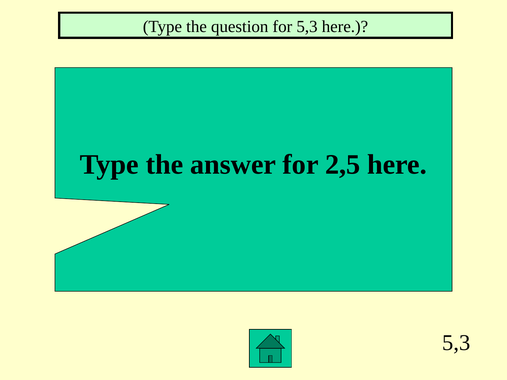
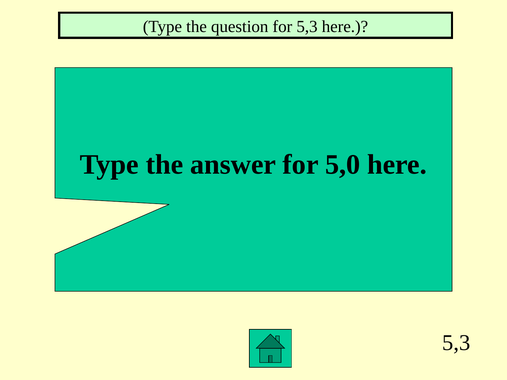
2,5: 2,5 -> 5,0
